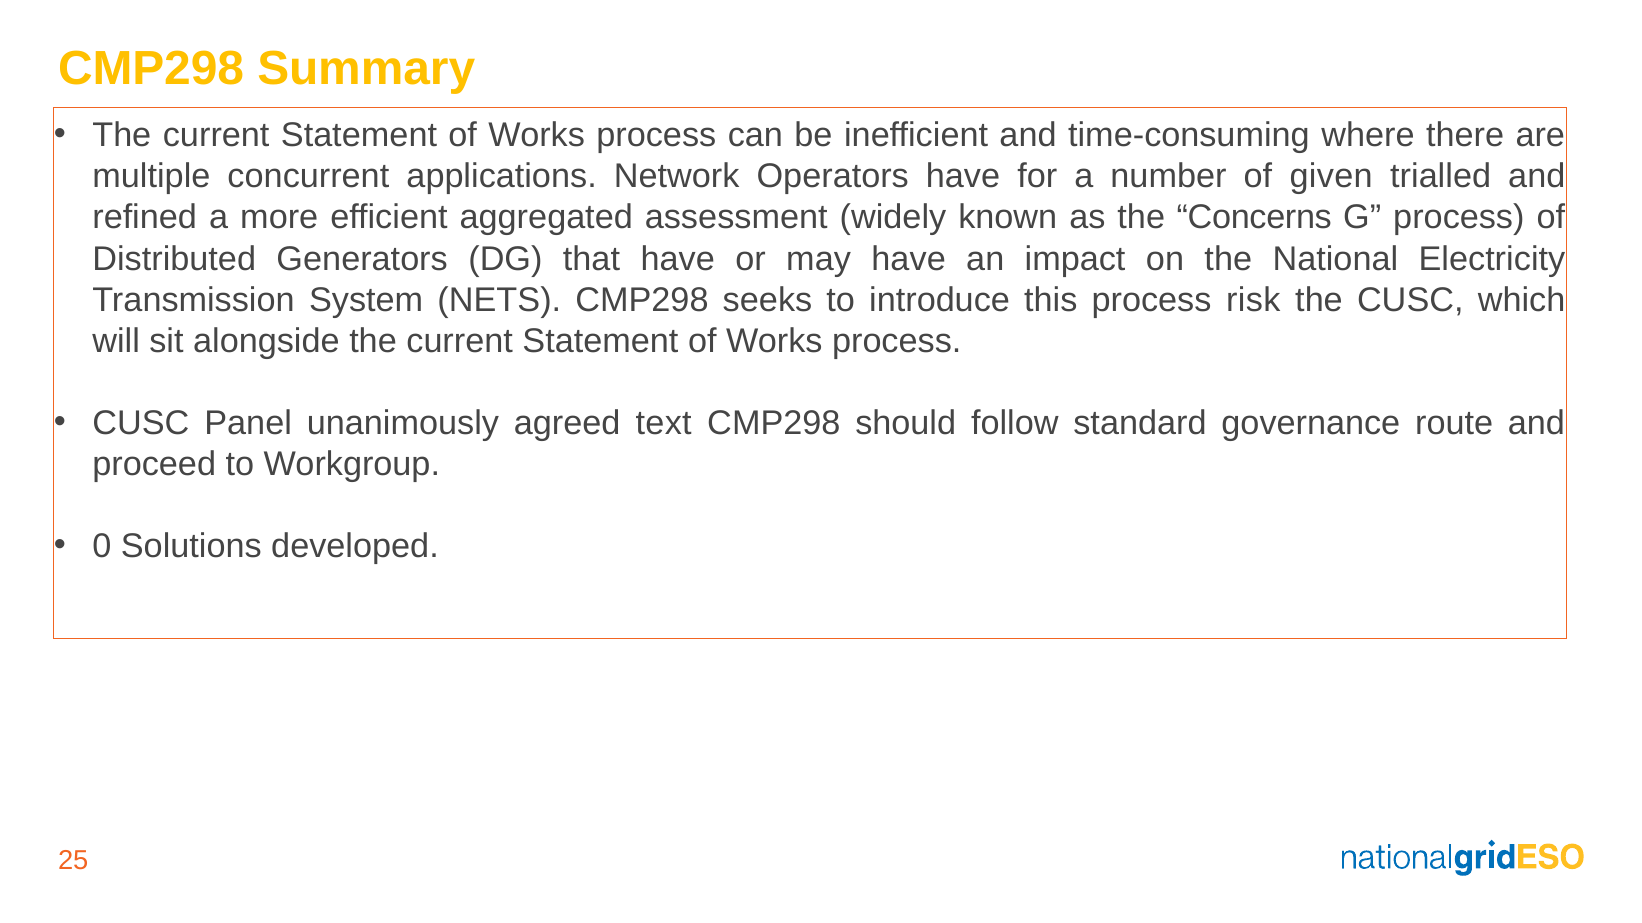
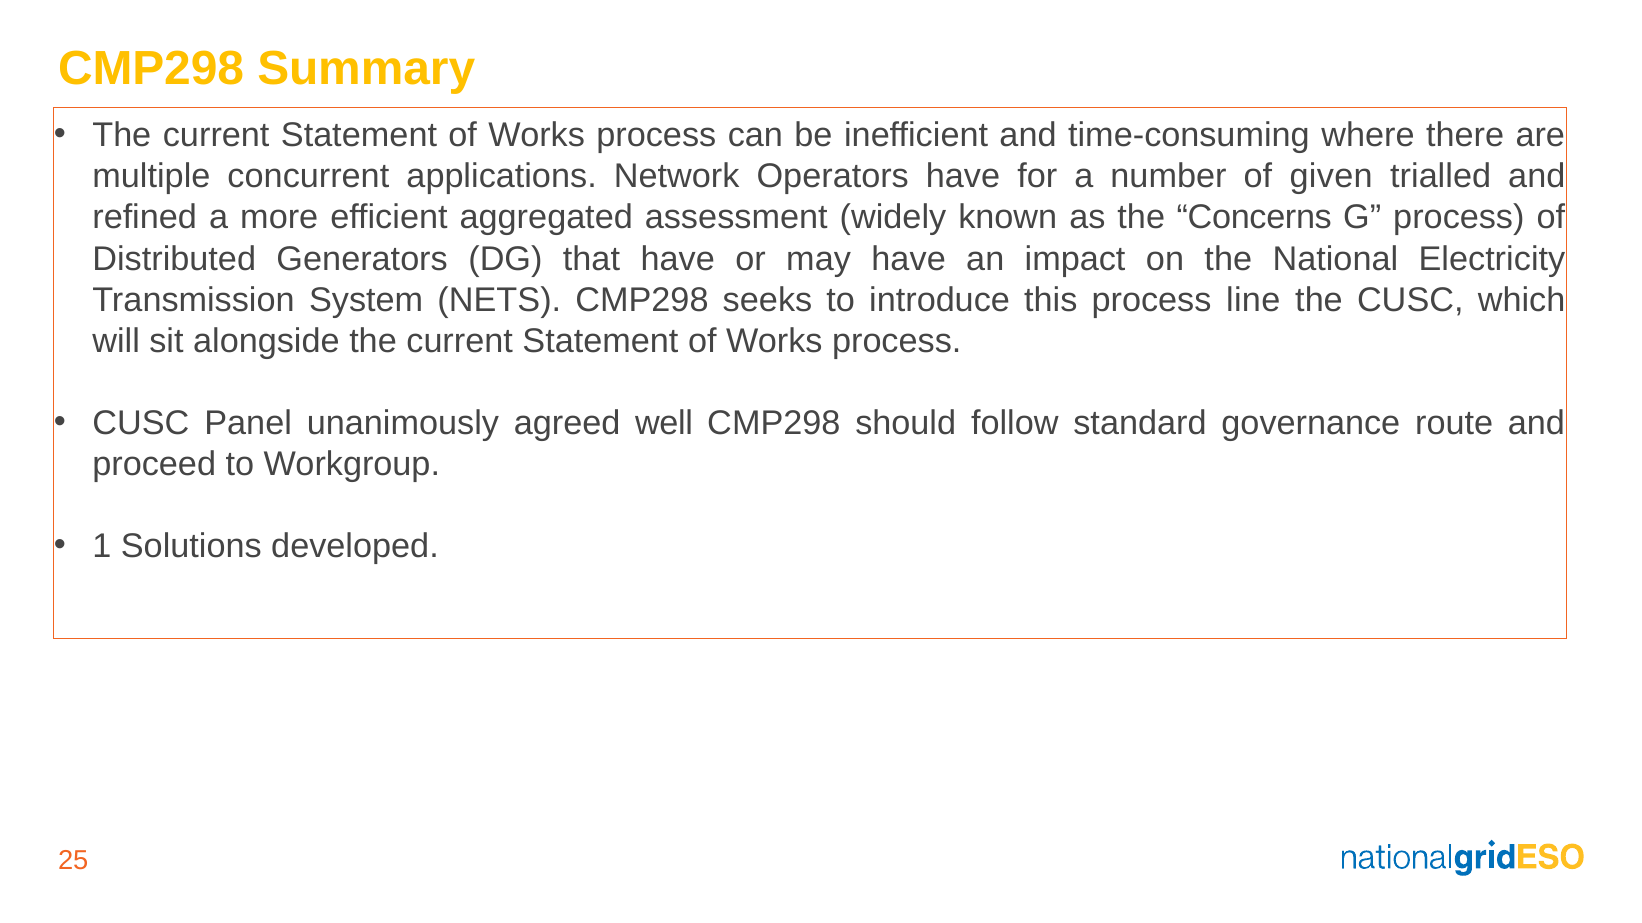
risk: risk -> line
text: text -> well
0: 0 -> 1
